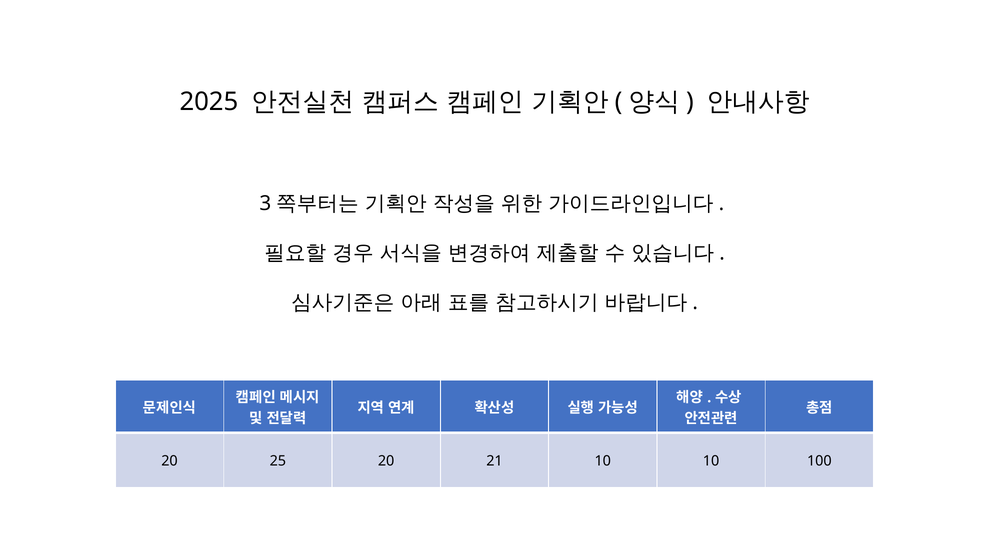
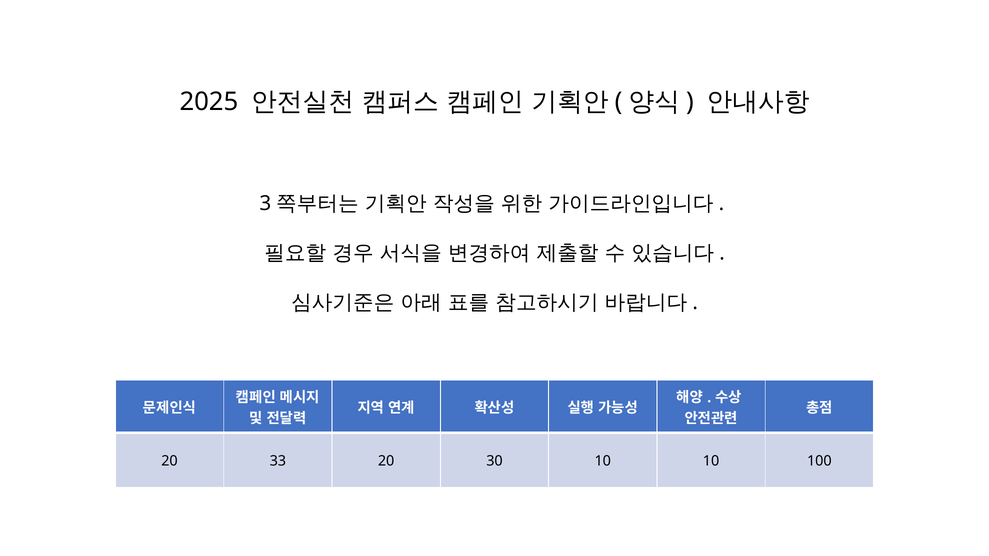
25: 25 -> 33
21: 21 -> 30
